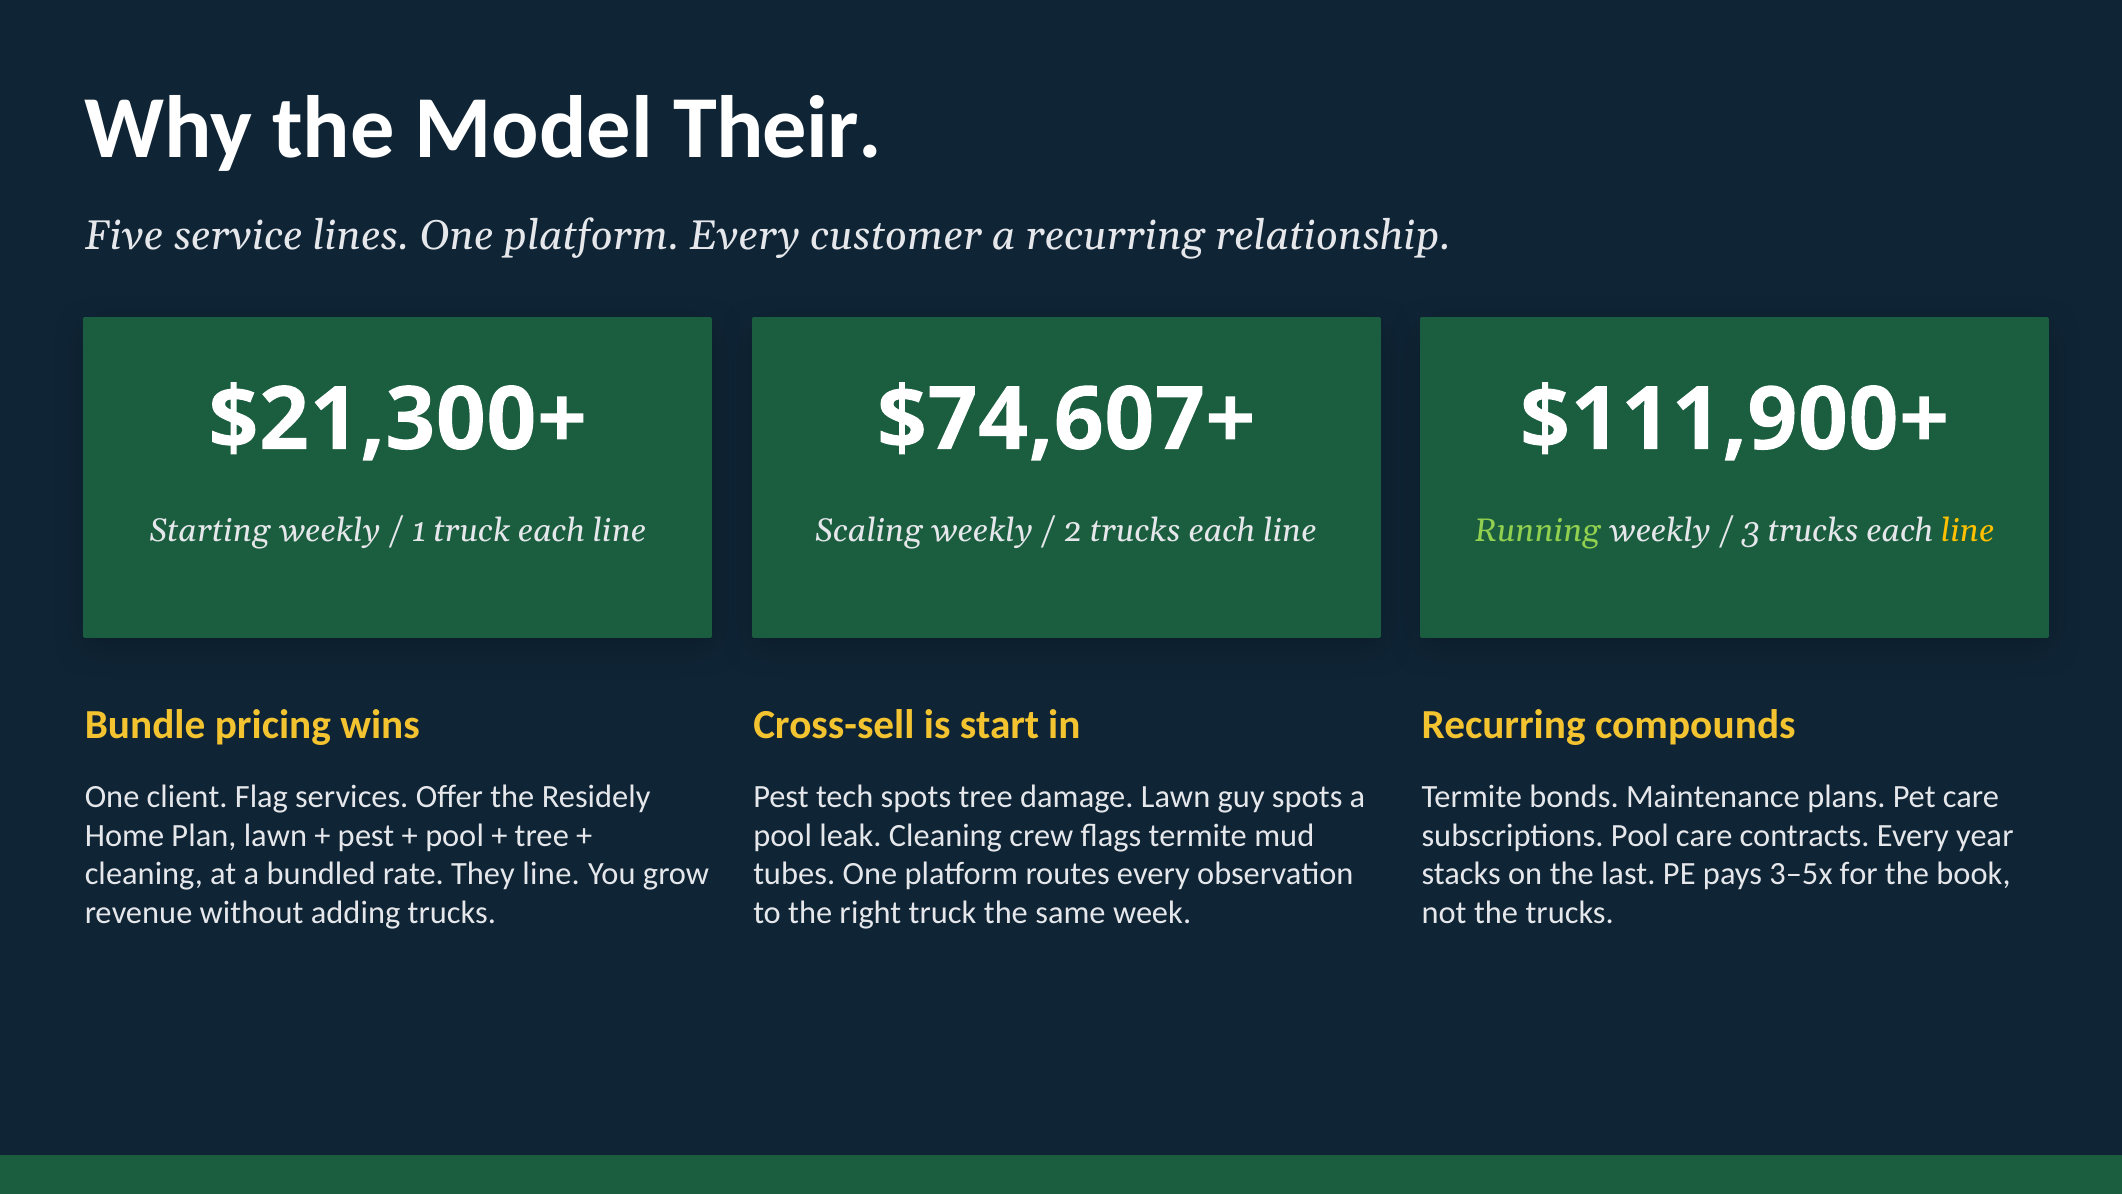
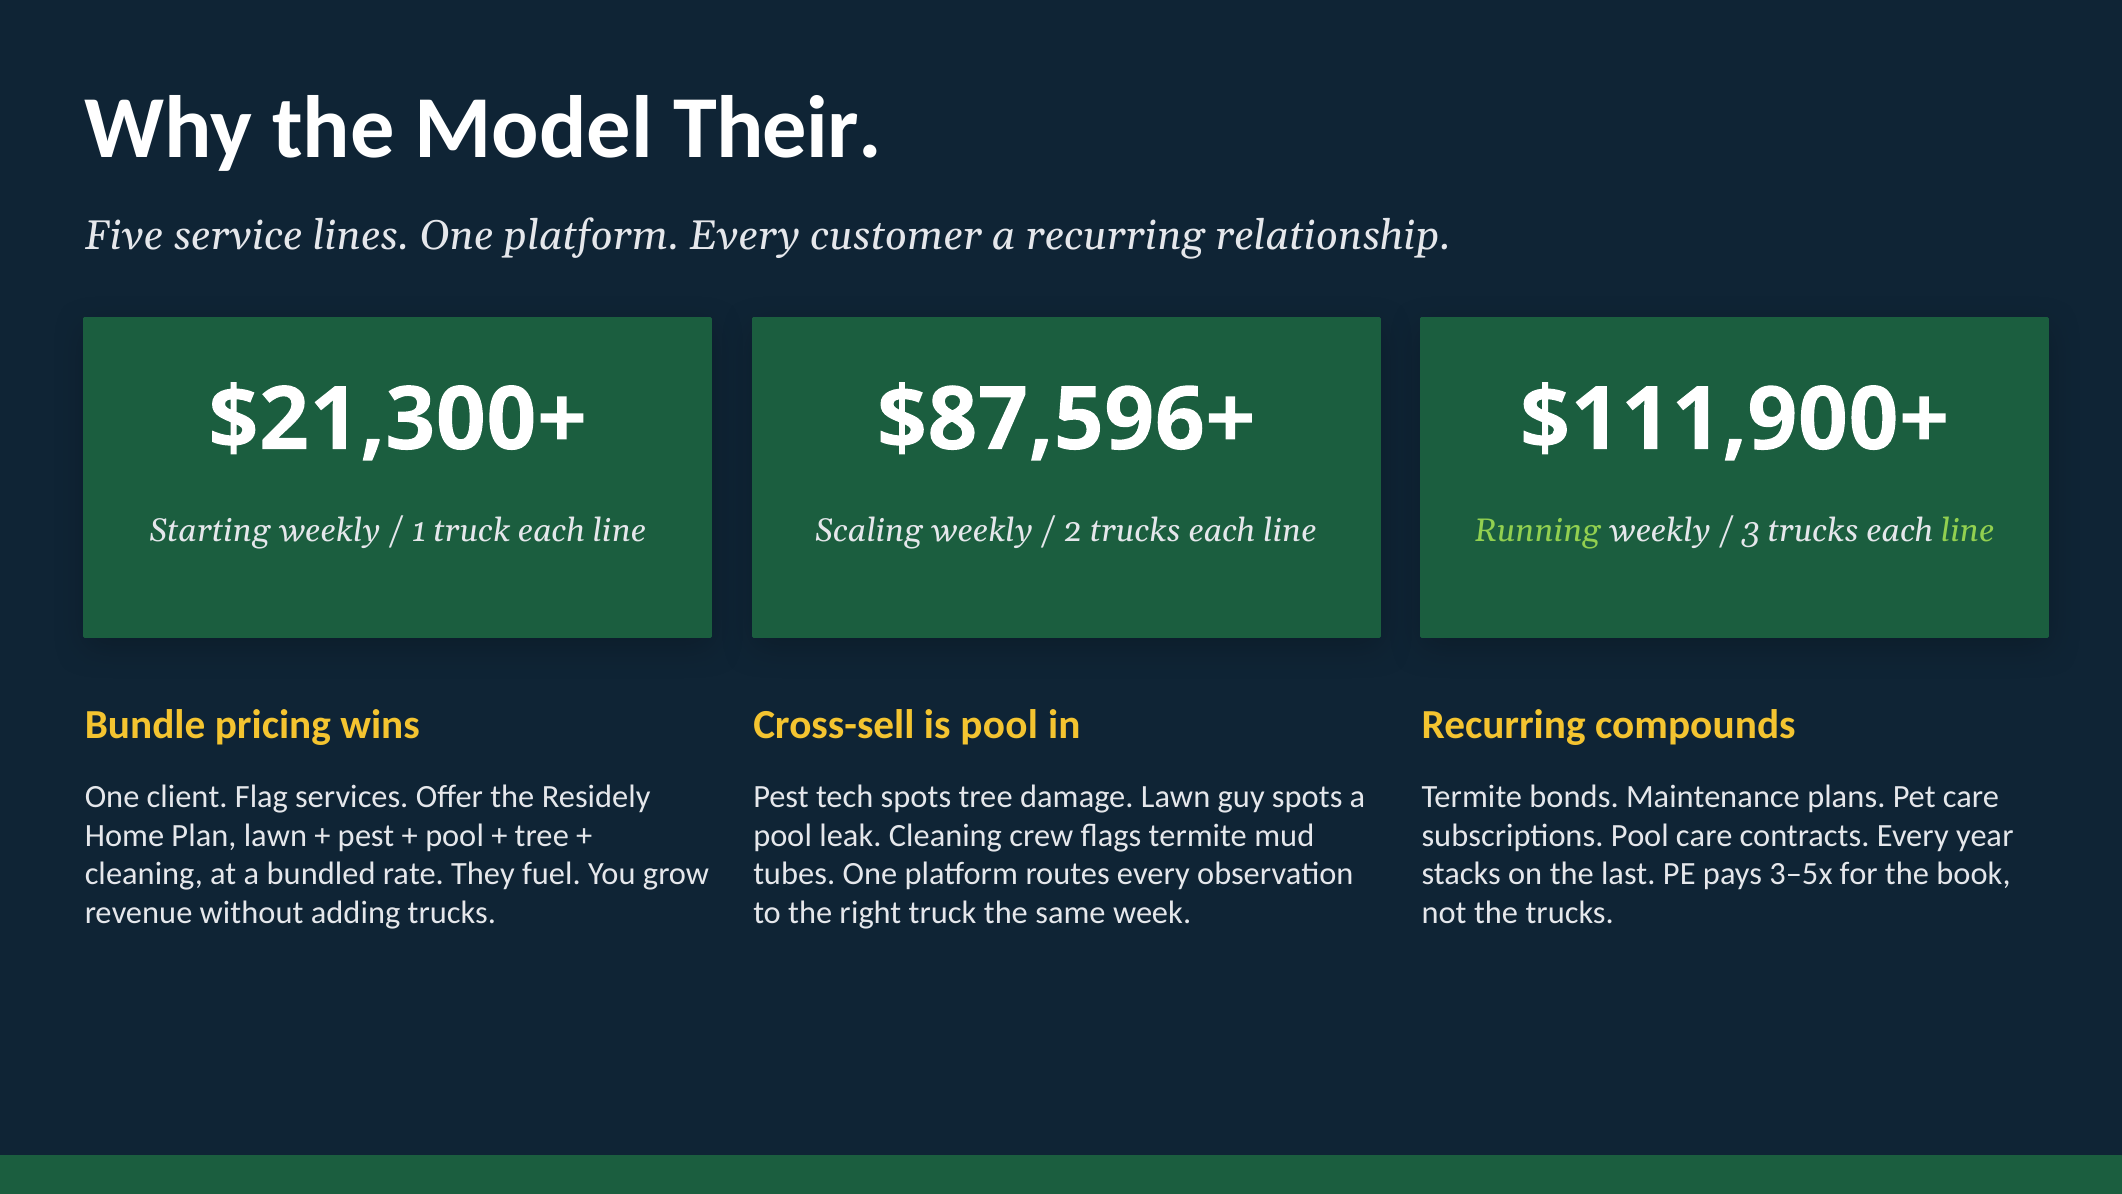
$74,607+: $74,607+ -> $87,596+
line at (1968, 531) colour: yellow -> light green
is start: start -> pool
They line: line -> fuel
